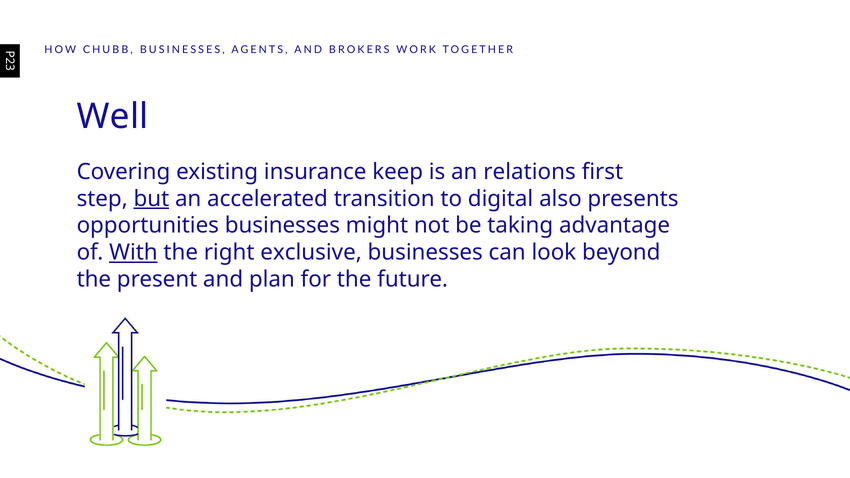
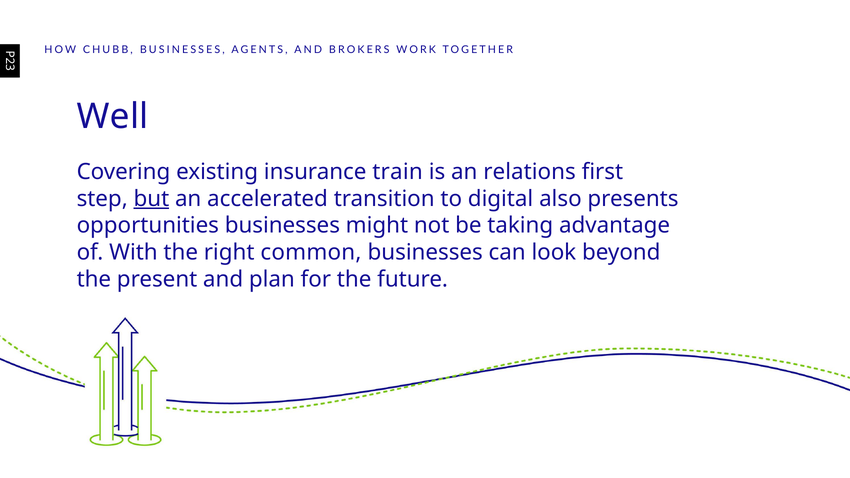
keep: keep -> train
With underline: present -> none
exclusive: exclusive -> common
